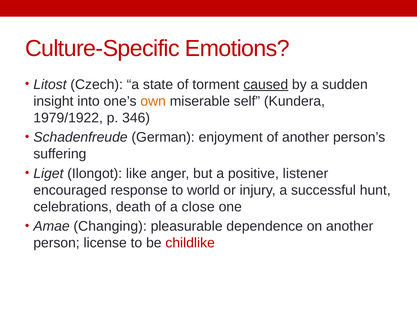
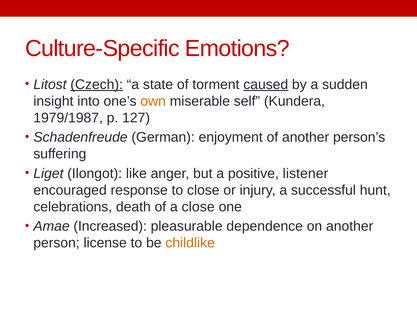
Czech underline: none -> present
1979/1922: 1979/1922 -> 1979/1987
346: 346 -> 127
to world: world -> close
Changing: Changing -> Increased
childlike colour: red -> orange
